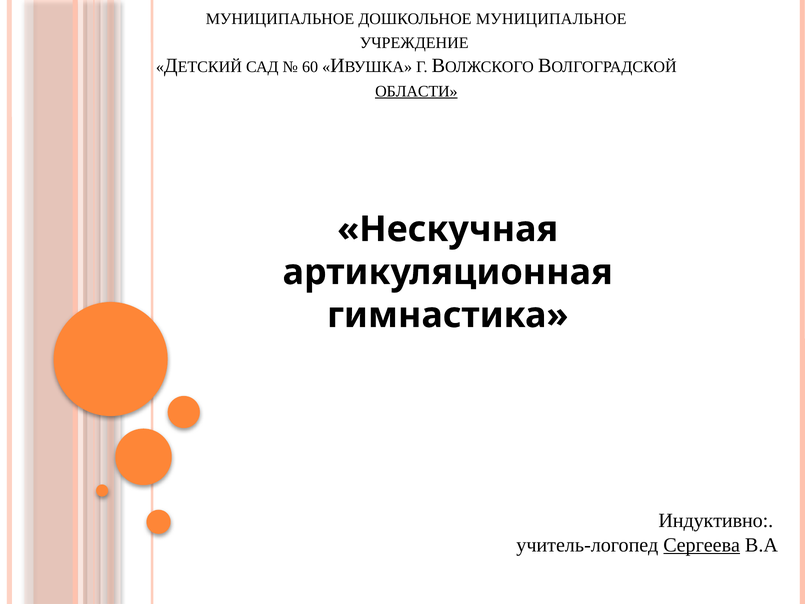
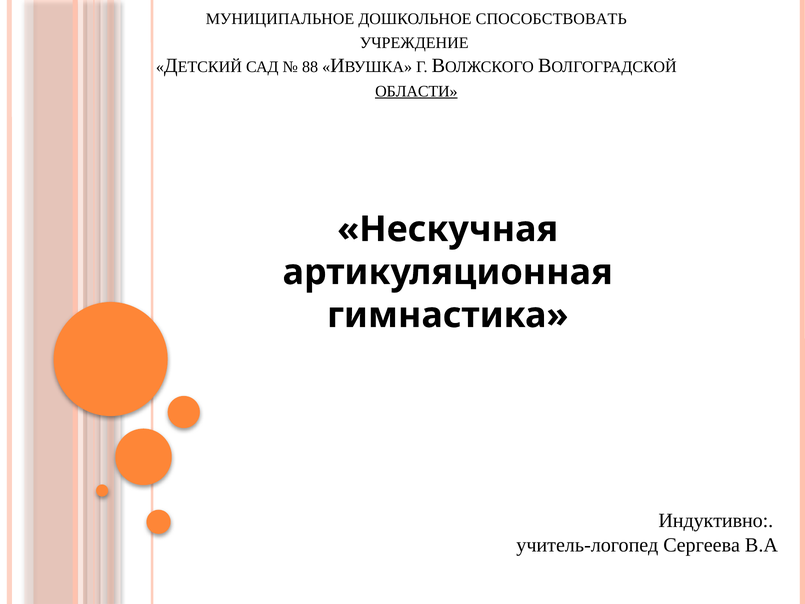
ДОШКОЛЬНОЕ МУНИЦИПАЛЬНОЕ: МУНИЦИПАЛЬНОЕ -> СПОСОБСТВОВАТЬ
60: 60 -> 88
Сергеева underline: present -> none
